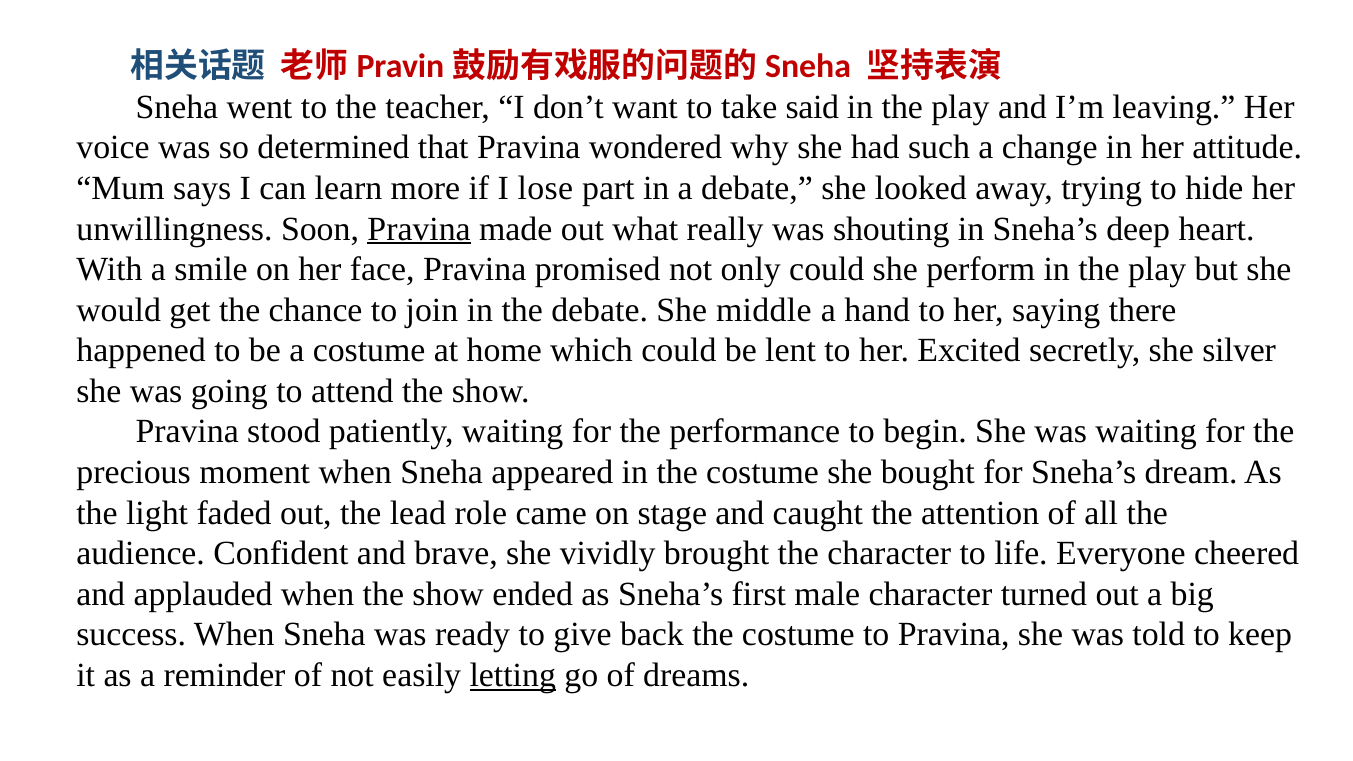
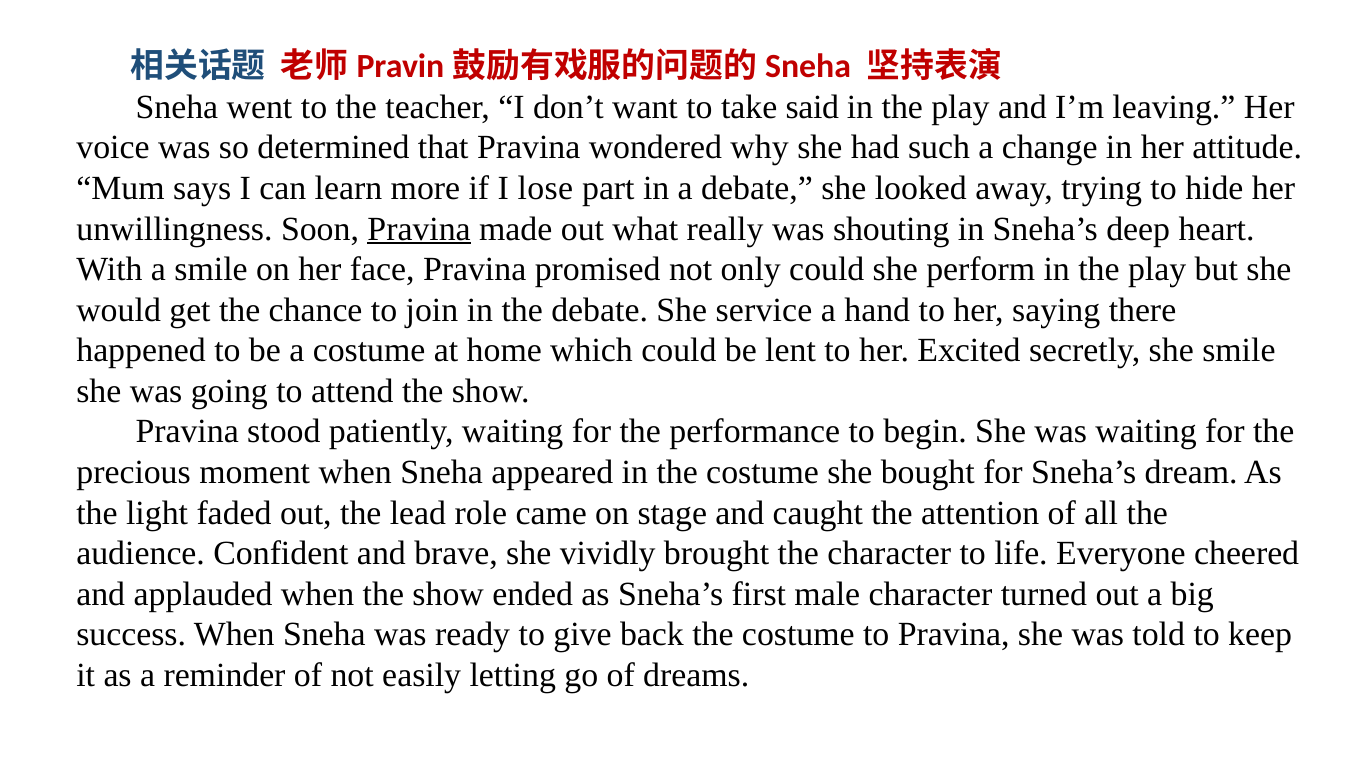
middle: middle -> service
she silver: silver -> smile
letting underline: present -> none
